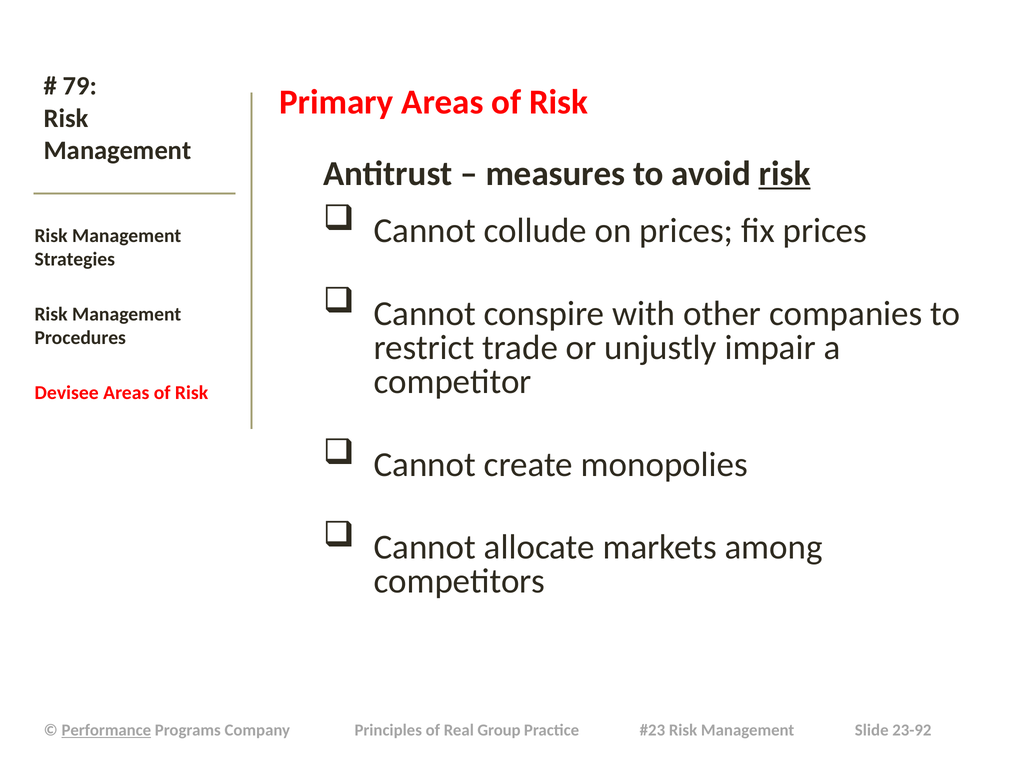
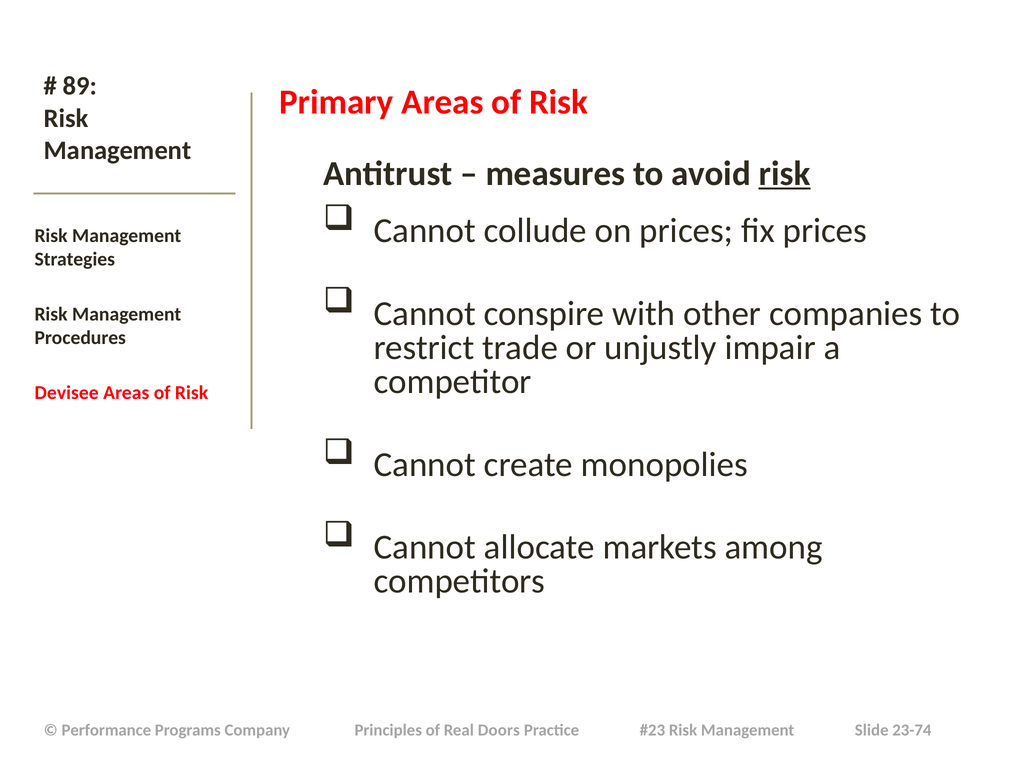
79: 79 -> 89
Performance underline: present -> none
Group: Group -> Doors
23-92: 23-92 -> 23-74
